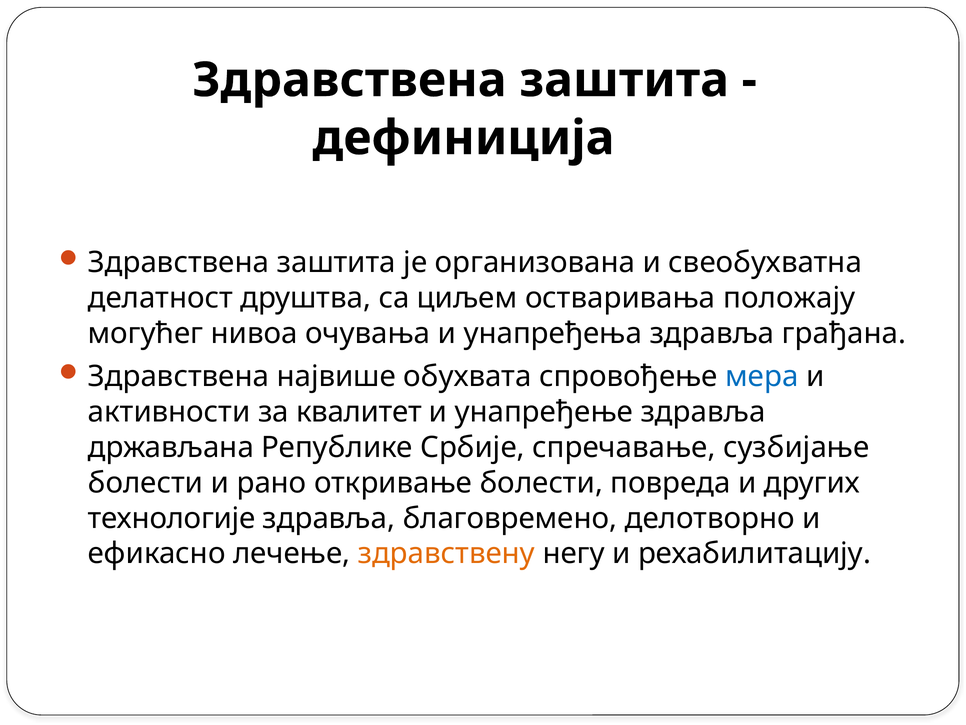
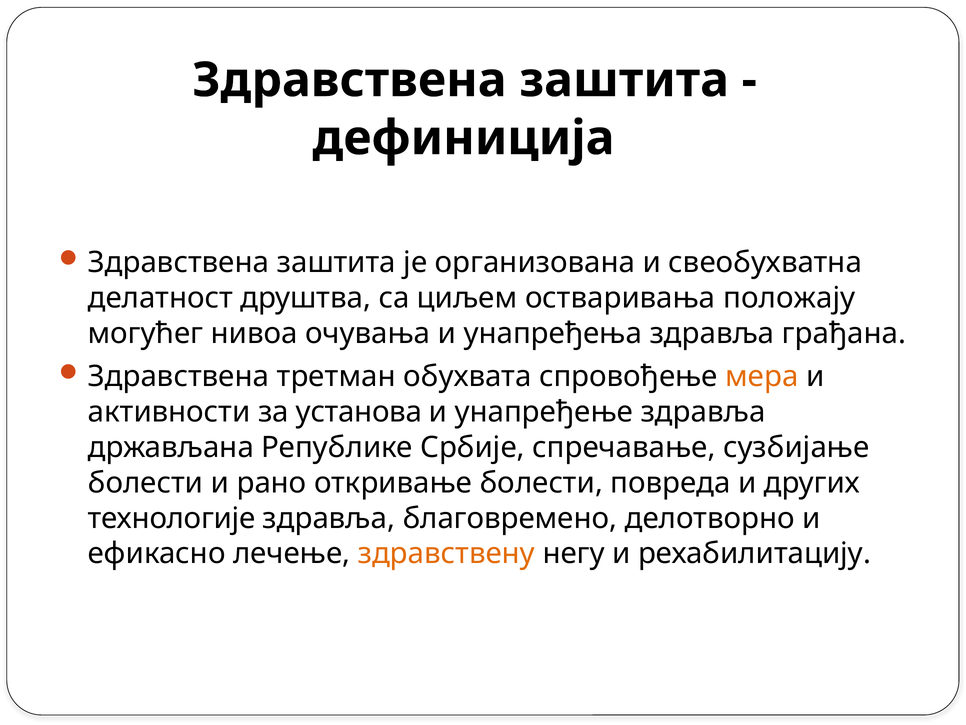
највише: највише -> третман
мера colour: blue -> orange
квалитет: квалитет -> установа
